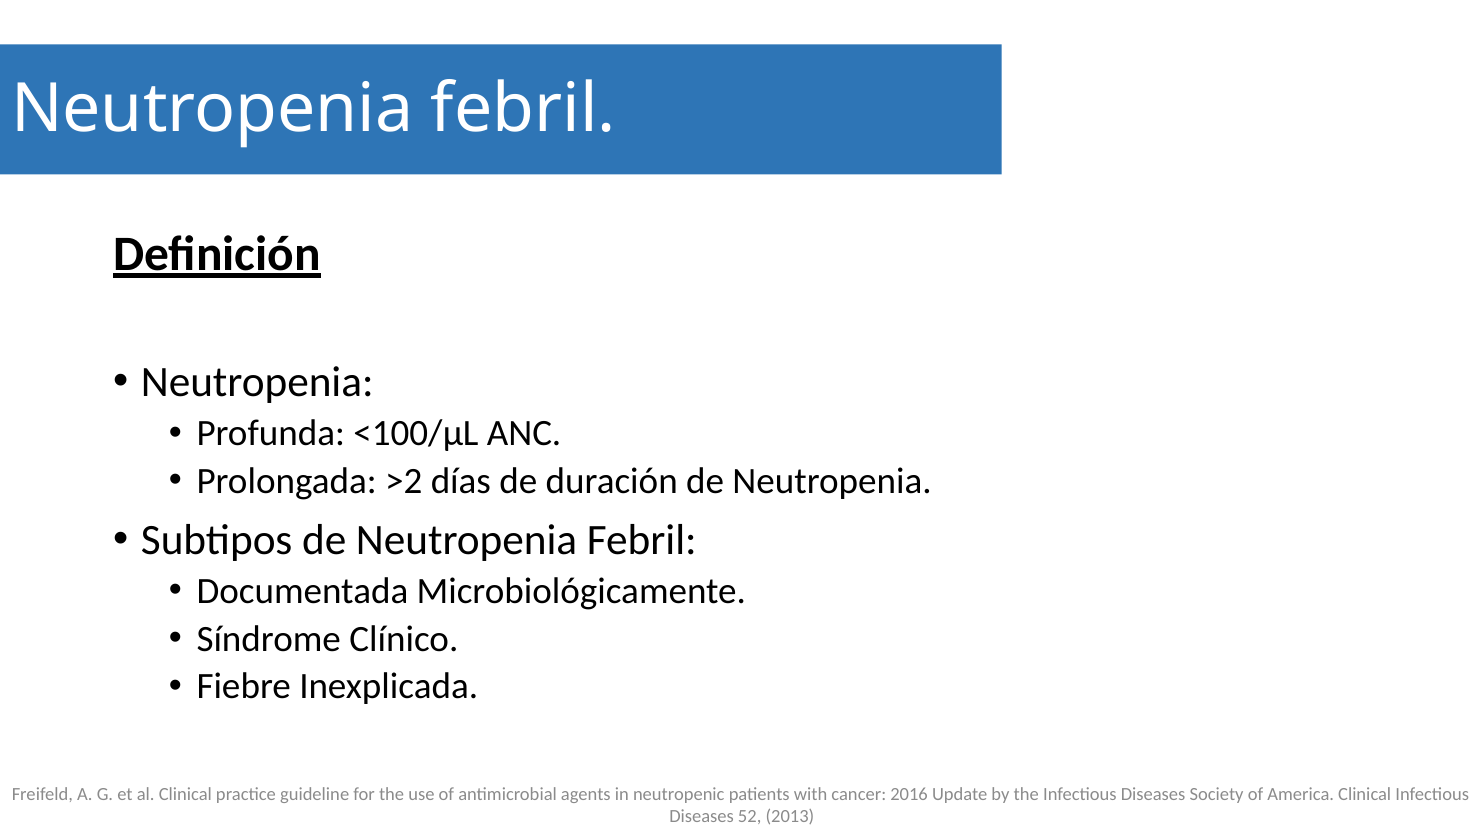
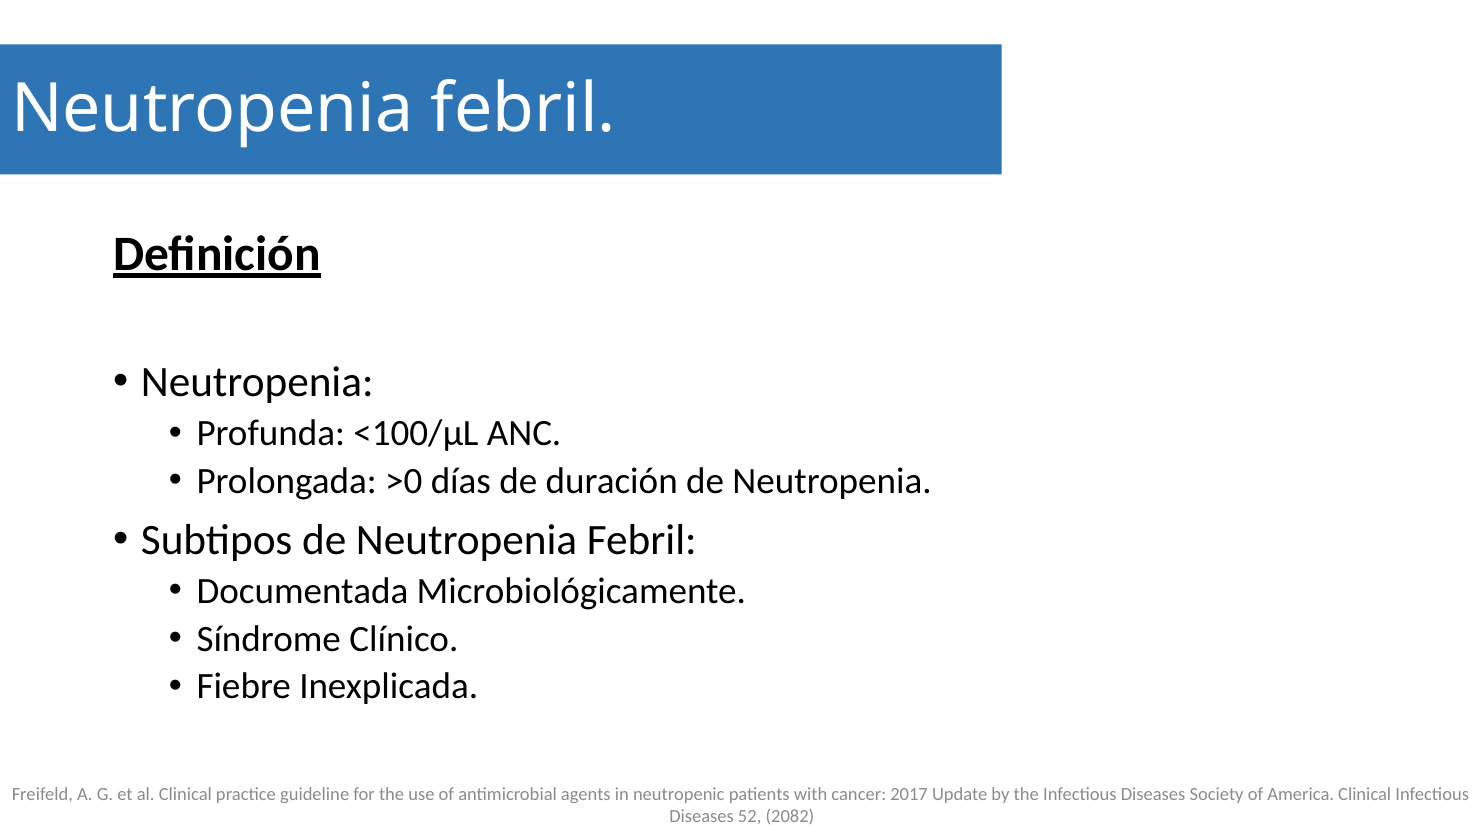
>2: >2 -> >0
2016: 2016 -> 2017
2013: 2013 -> 2082
